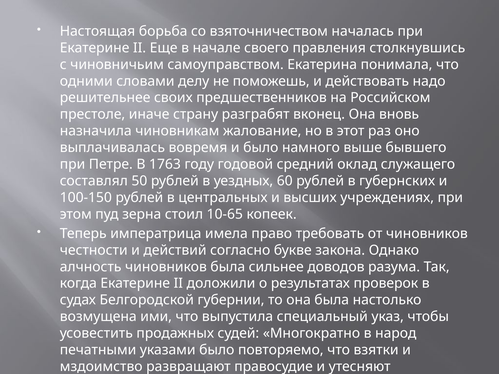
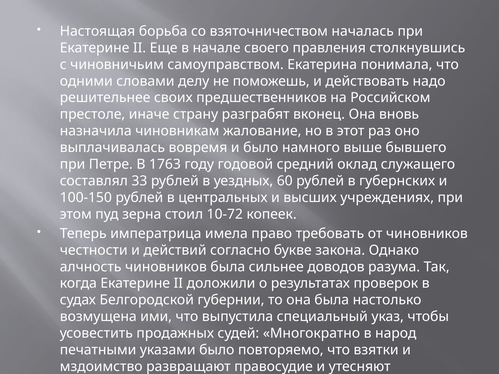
50: 50 -> 33
10-65: 10-65 -> 10-72
